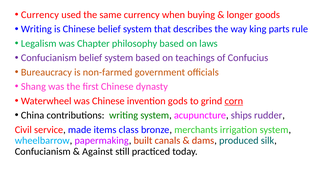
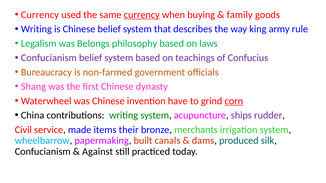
currency at (142, 15) underline: none -> present
longer: longer -> family
parts: parts -> army
Chapter: Chapter -> Belongs
gods: gods -> have
class: class -> their
